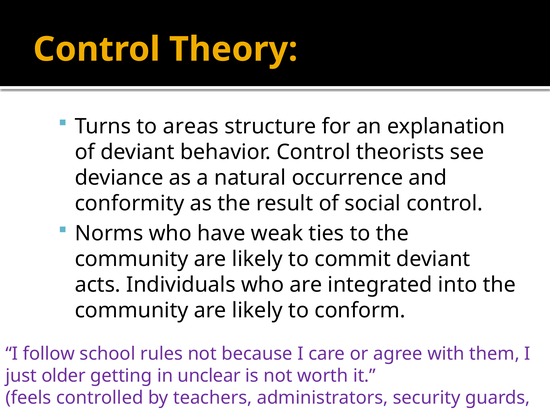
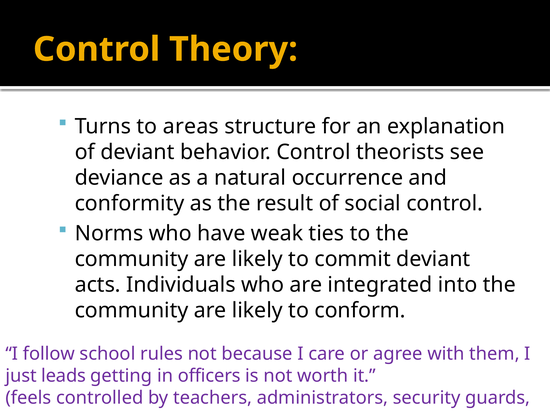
older: older -> leads
unclear: unclear -> officers
